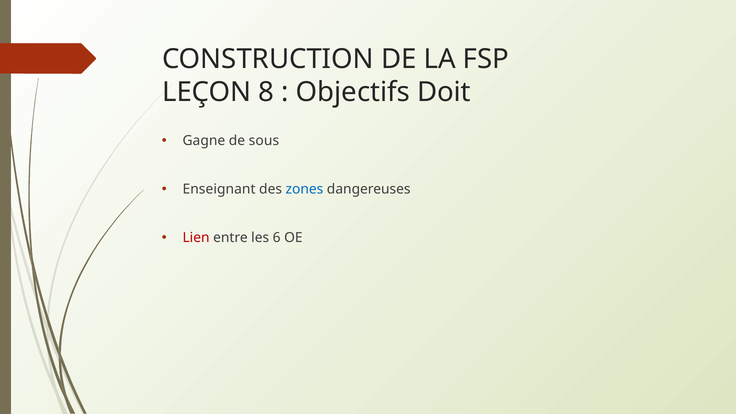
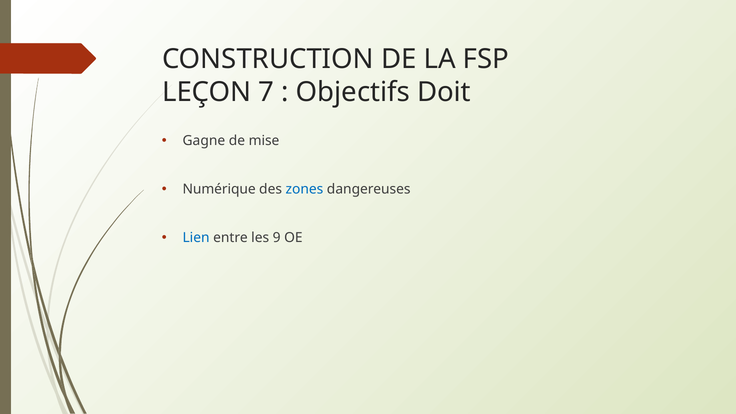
8: 8 -> 7
sous: sous -> mise
Enseignant: Enseignant -> Numérique
Lien colour: red -> blue
6: 6 -> 9
